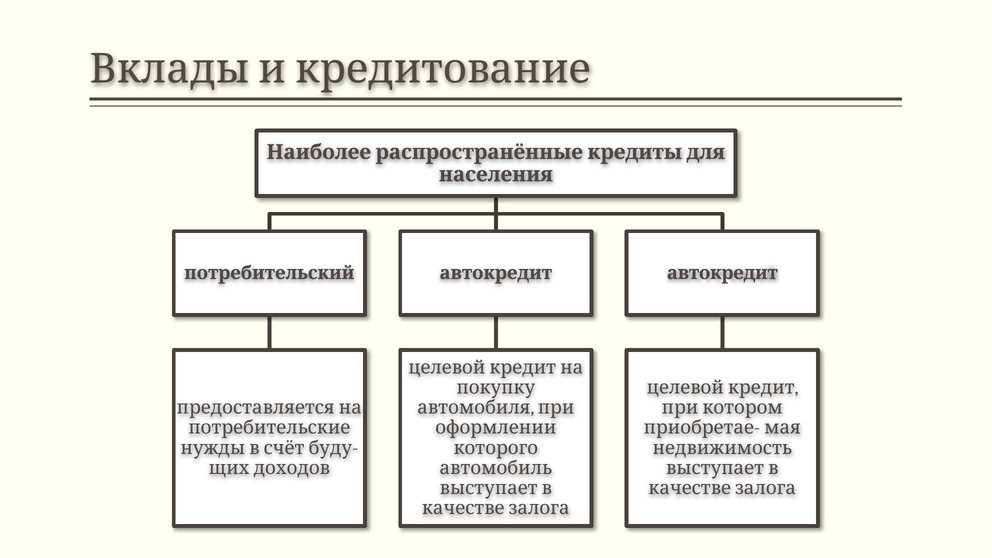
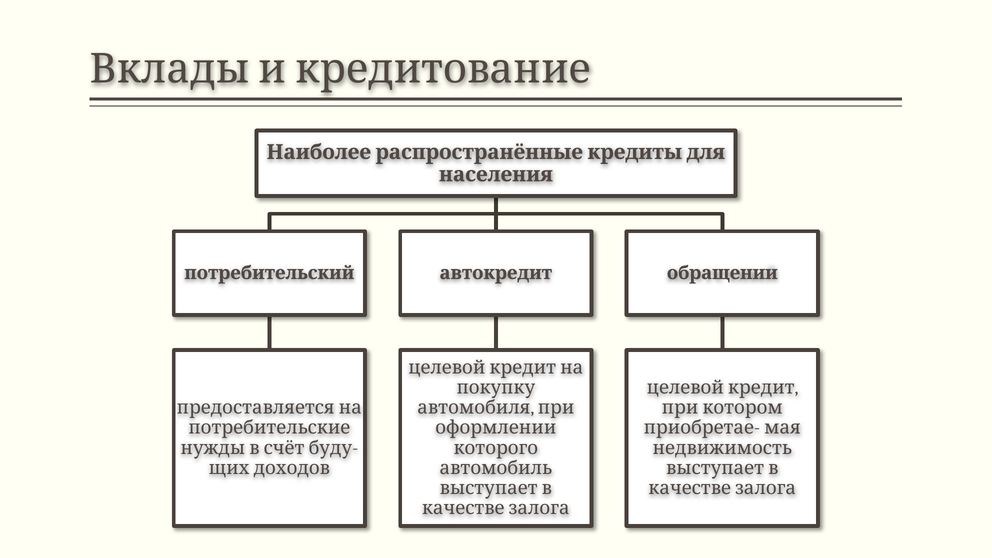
автокредит at (722, 273): автокредит -> обращении
